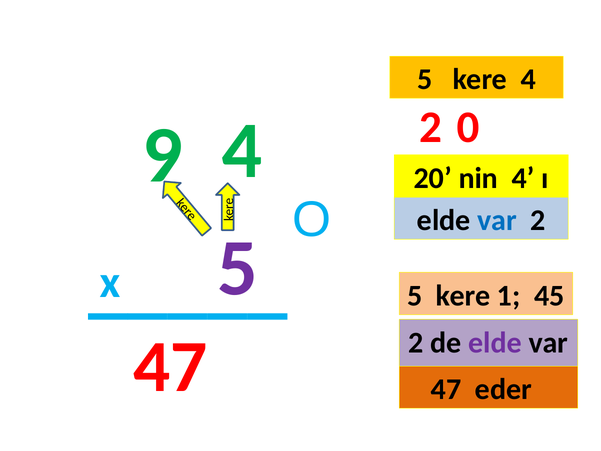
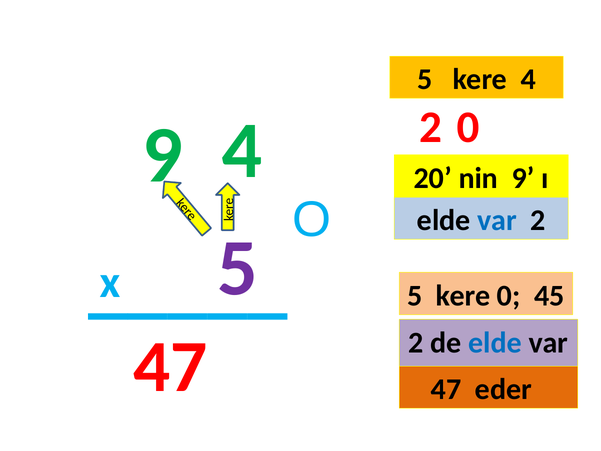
nin 4: 4 -> 9
kere 1: 1 -> 0
elde at (495, 342) colour: purple -> blue
